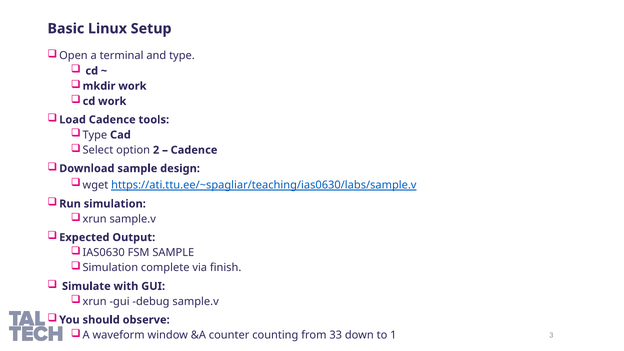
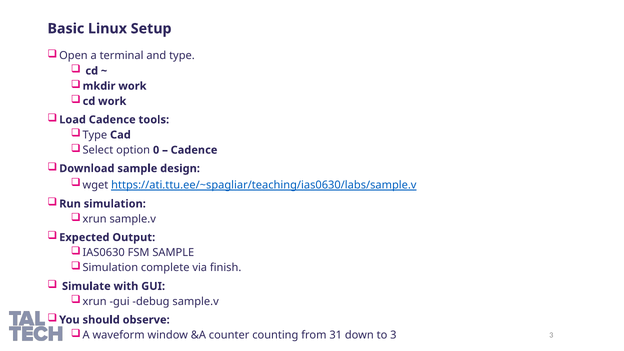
2: 2 -> 0
33: 33 -> 31
to 1: 1 -> 3
